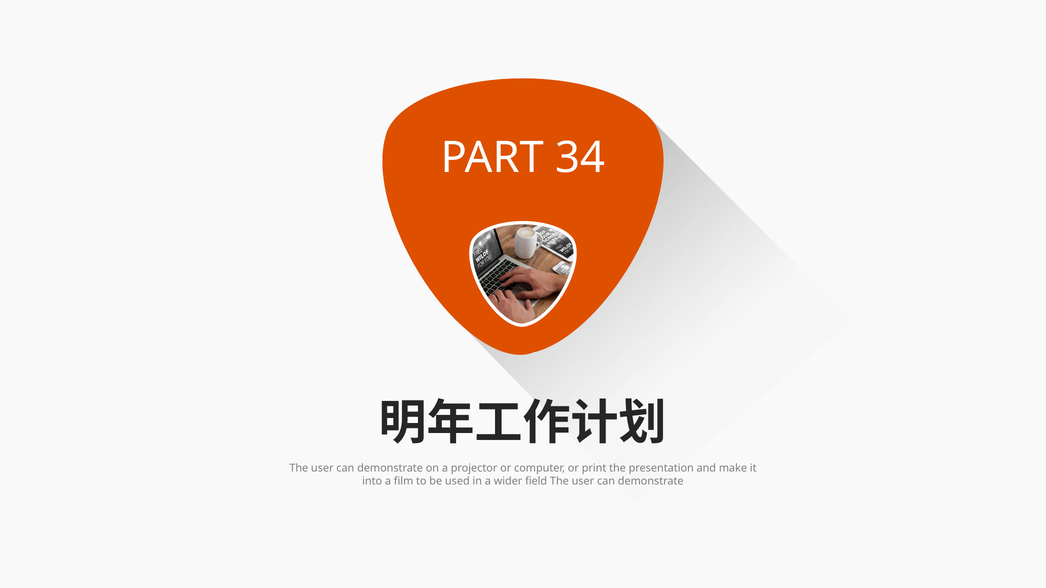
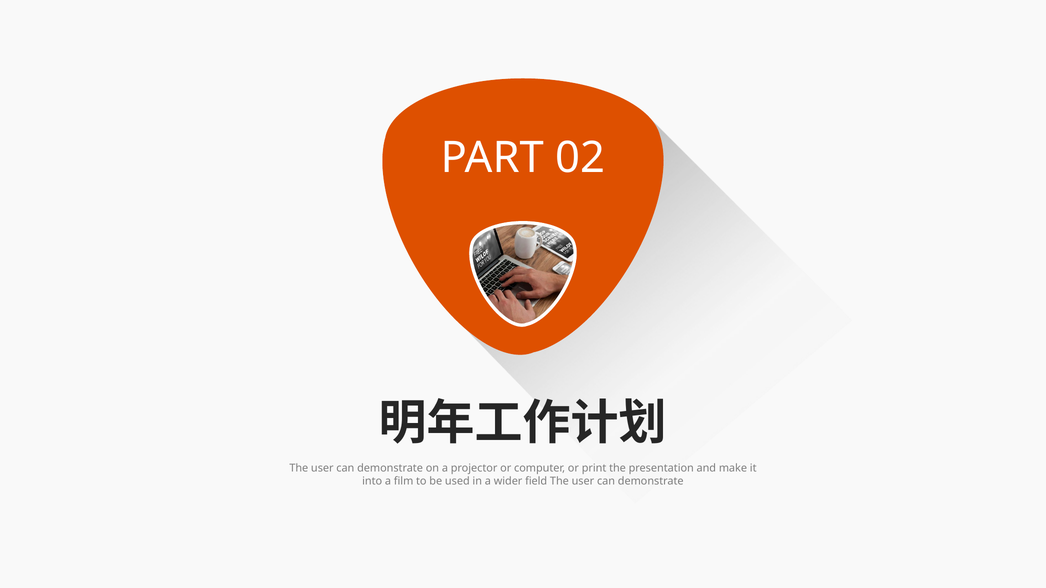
34: 34 -> 02
